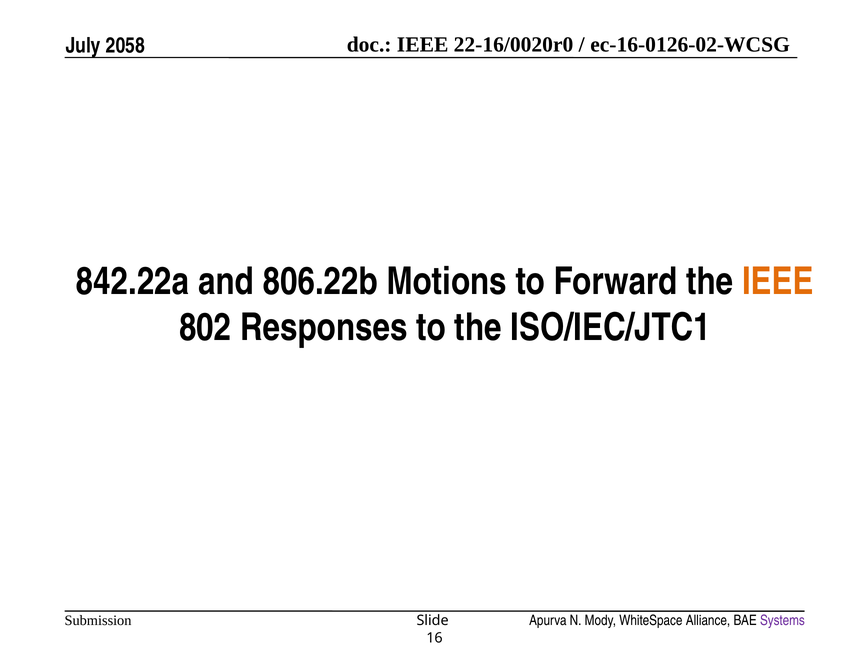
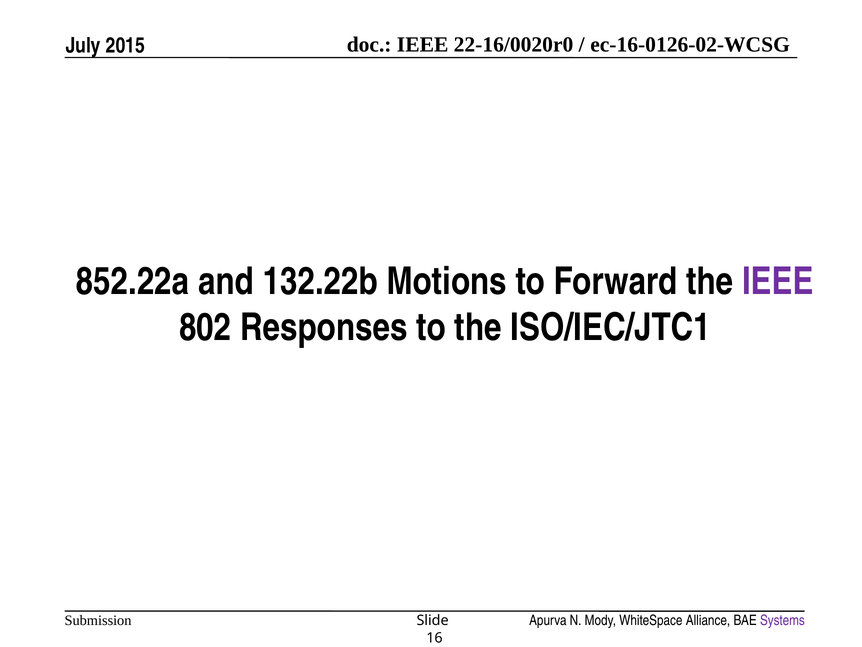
2058: 2058 -> 2015
842.22a: 842.22a -> 852.22a
806.22b: 806.22b -> 132.22b
IEEE at (778, 281) colour: orange -> purple
